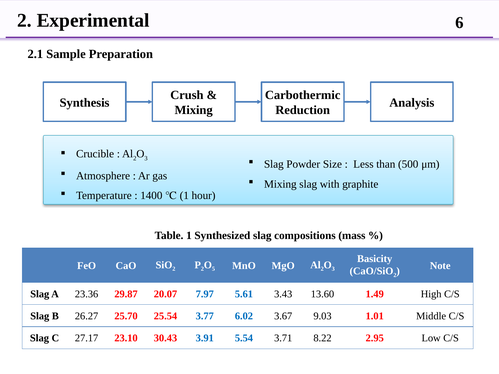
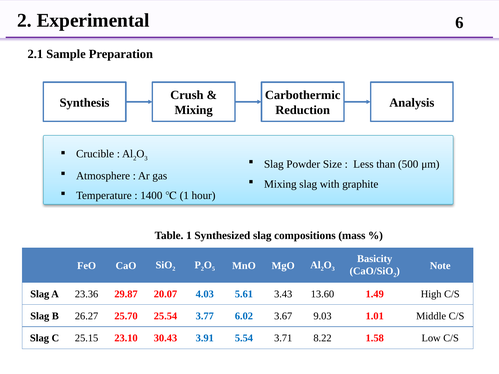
7.97: 7.97 -> 4.03
27.17: 27.17 -> 25.15
2.95: 2.95 -> 1.58
